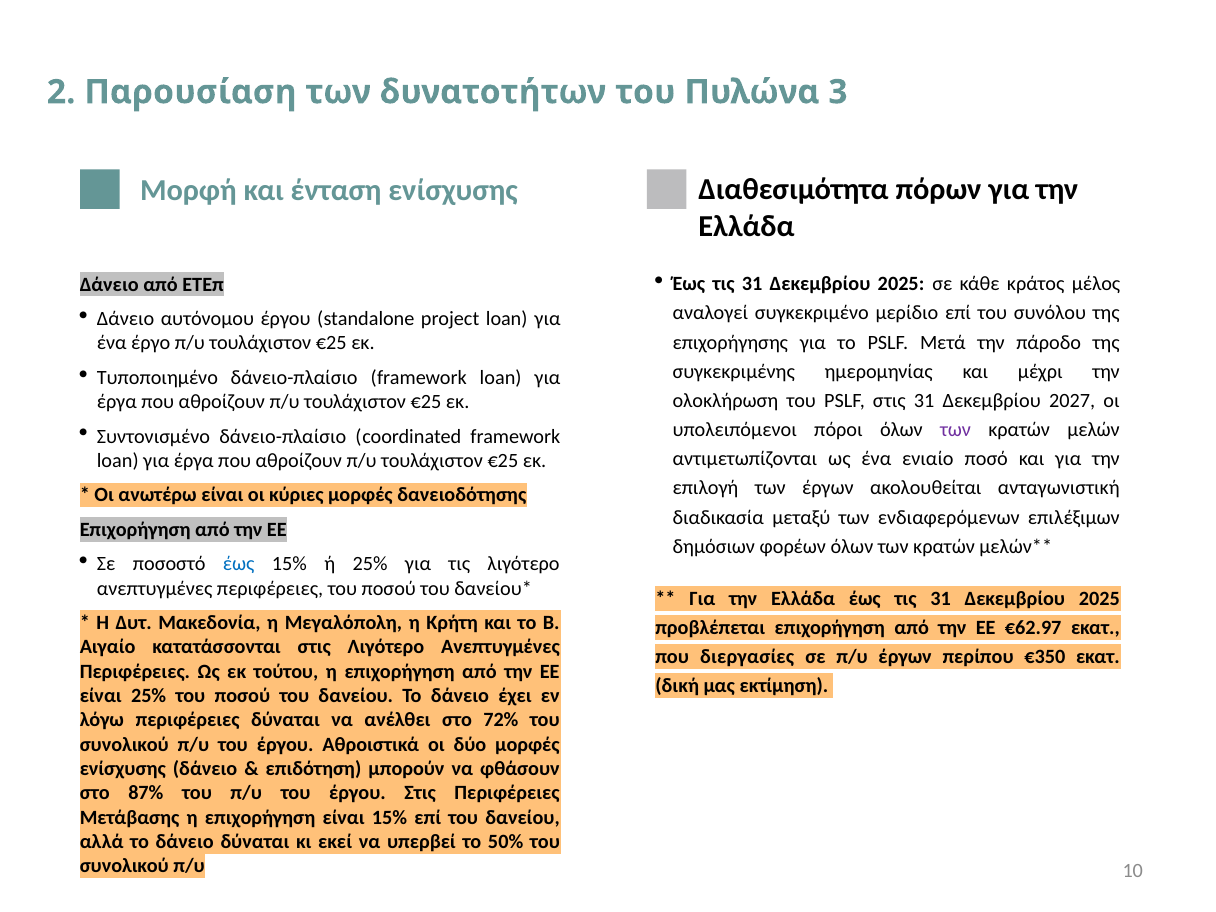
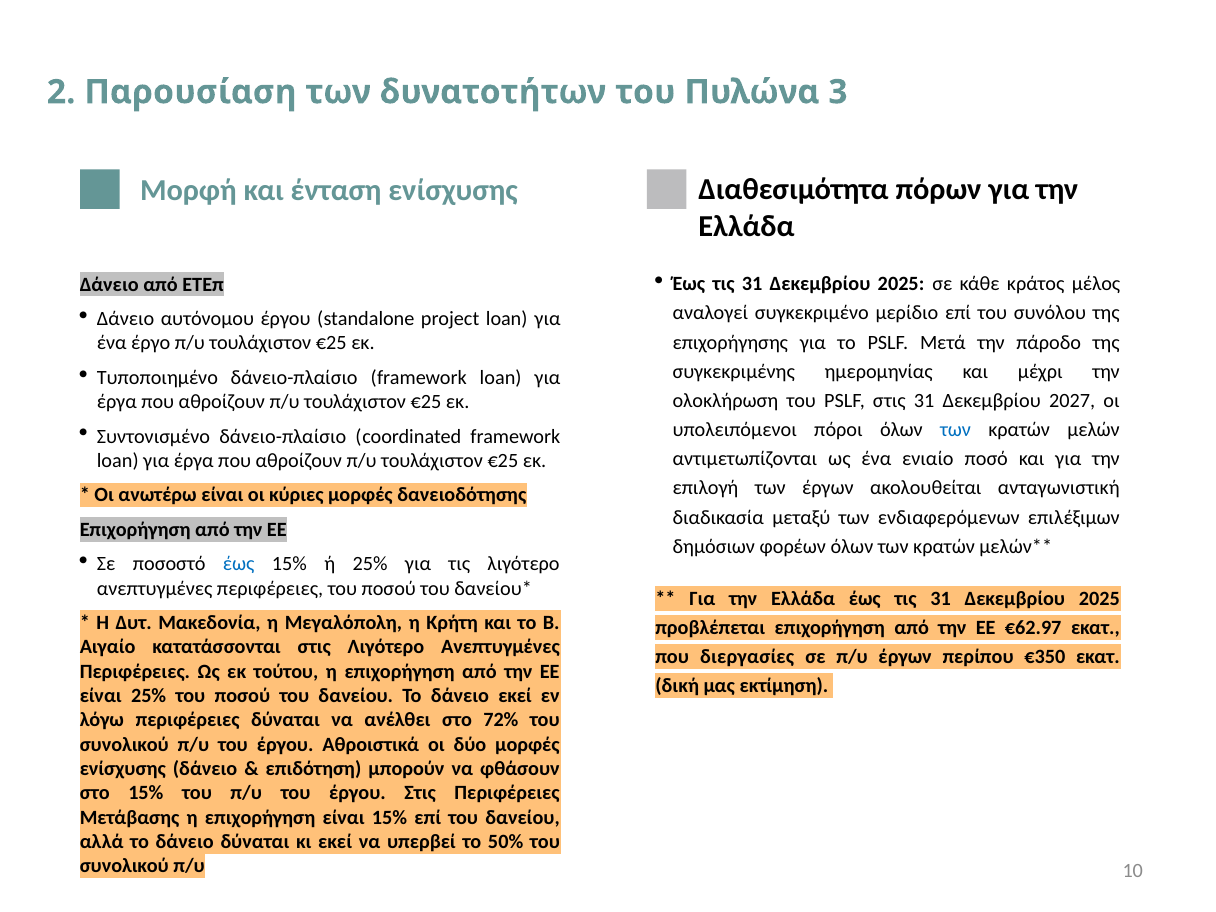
των at (956, 430) colour: purple -> blue
δάνειο έχει: έχει -> εκεί
στο 87%: 87% -> 15%
